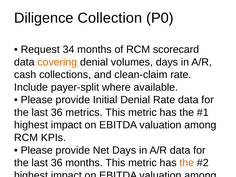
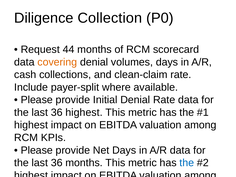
34: 34 -> 44
36 metrics: metrics -> highest
the at (187, 163) colour: orange -> blue
